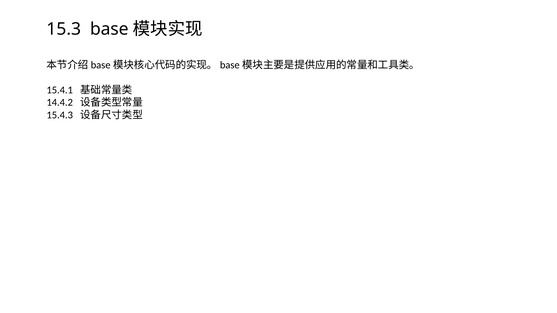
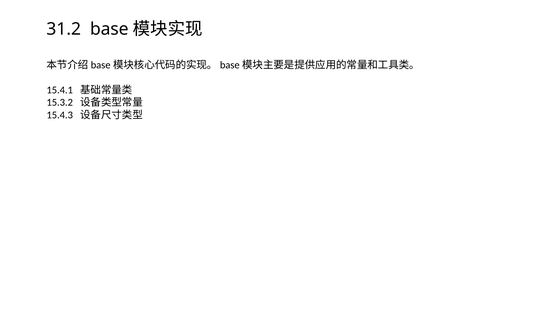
15.3: 15.3 -> 31.2
14.4.2: 14.4.2 -> 15.3.2
